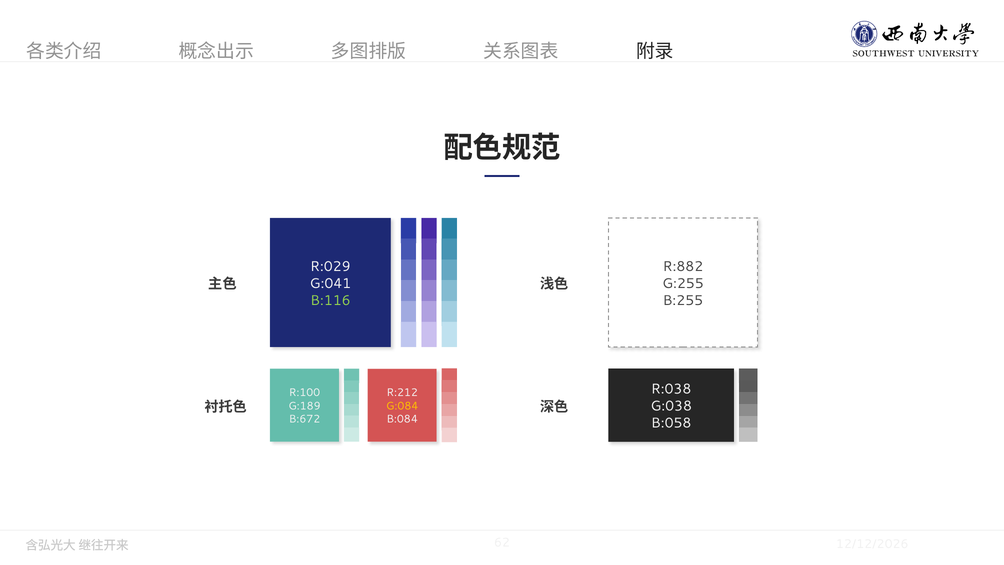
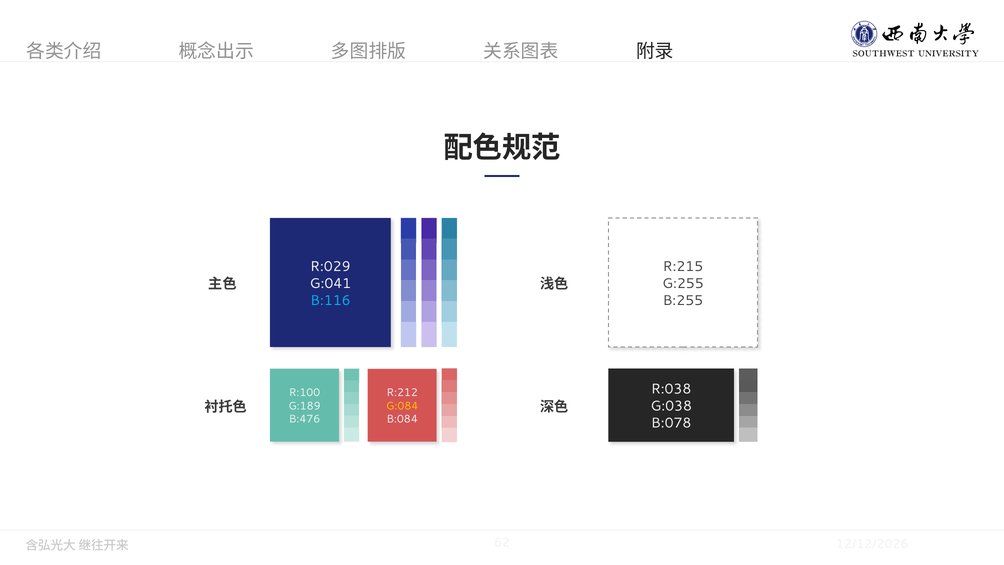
R:882: R:882 -> R:215
B:116 colour: light green -> light blue
B:672: B:672 -> B:476
B:058: B:058 -> B:078
